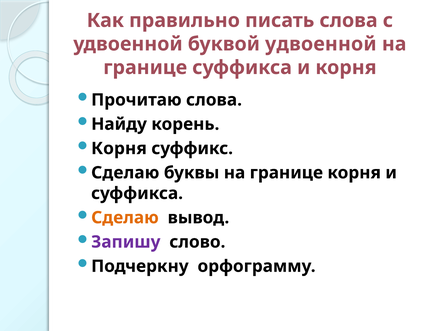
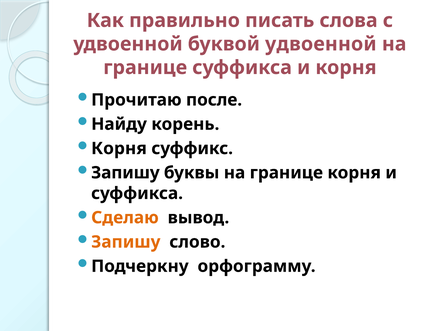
Прочитаю слова: слова -> после
Сделаю at (125, 173): Сделаю -> Запишу
Запишу at (126, 242) colour: purple -> orange
